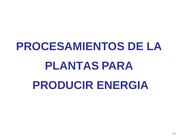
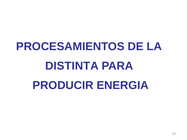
PLANTAS: PLANTAS -> DISTINTA
